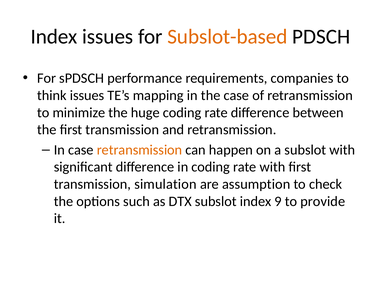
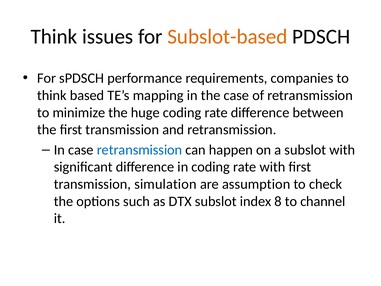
Index at (54, 37): Index -> Think
think issues: issues -> based
retransmission at (140, 150) colour: orange -> blue
9: 9 -> 8
provide: provide -> channel
